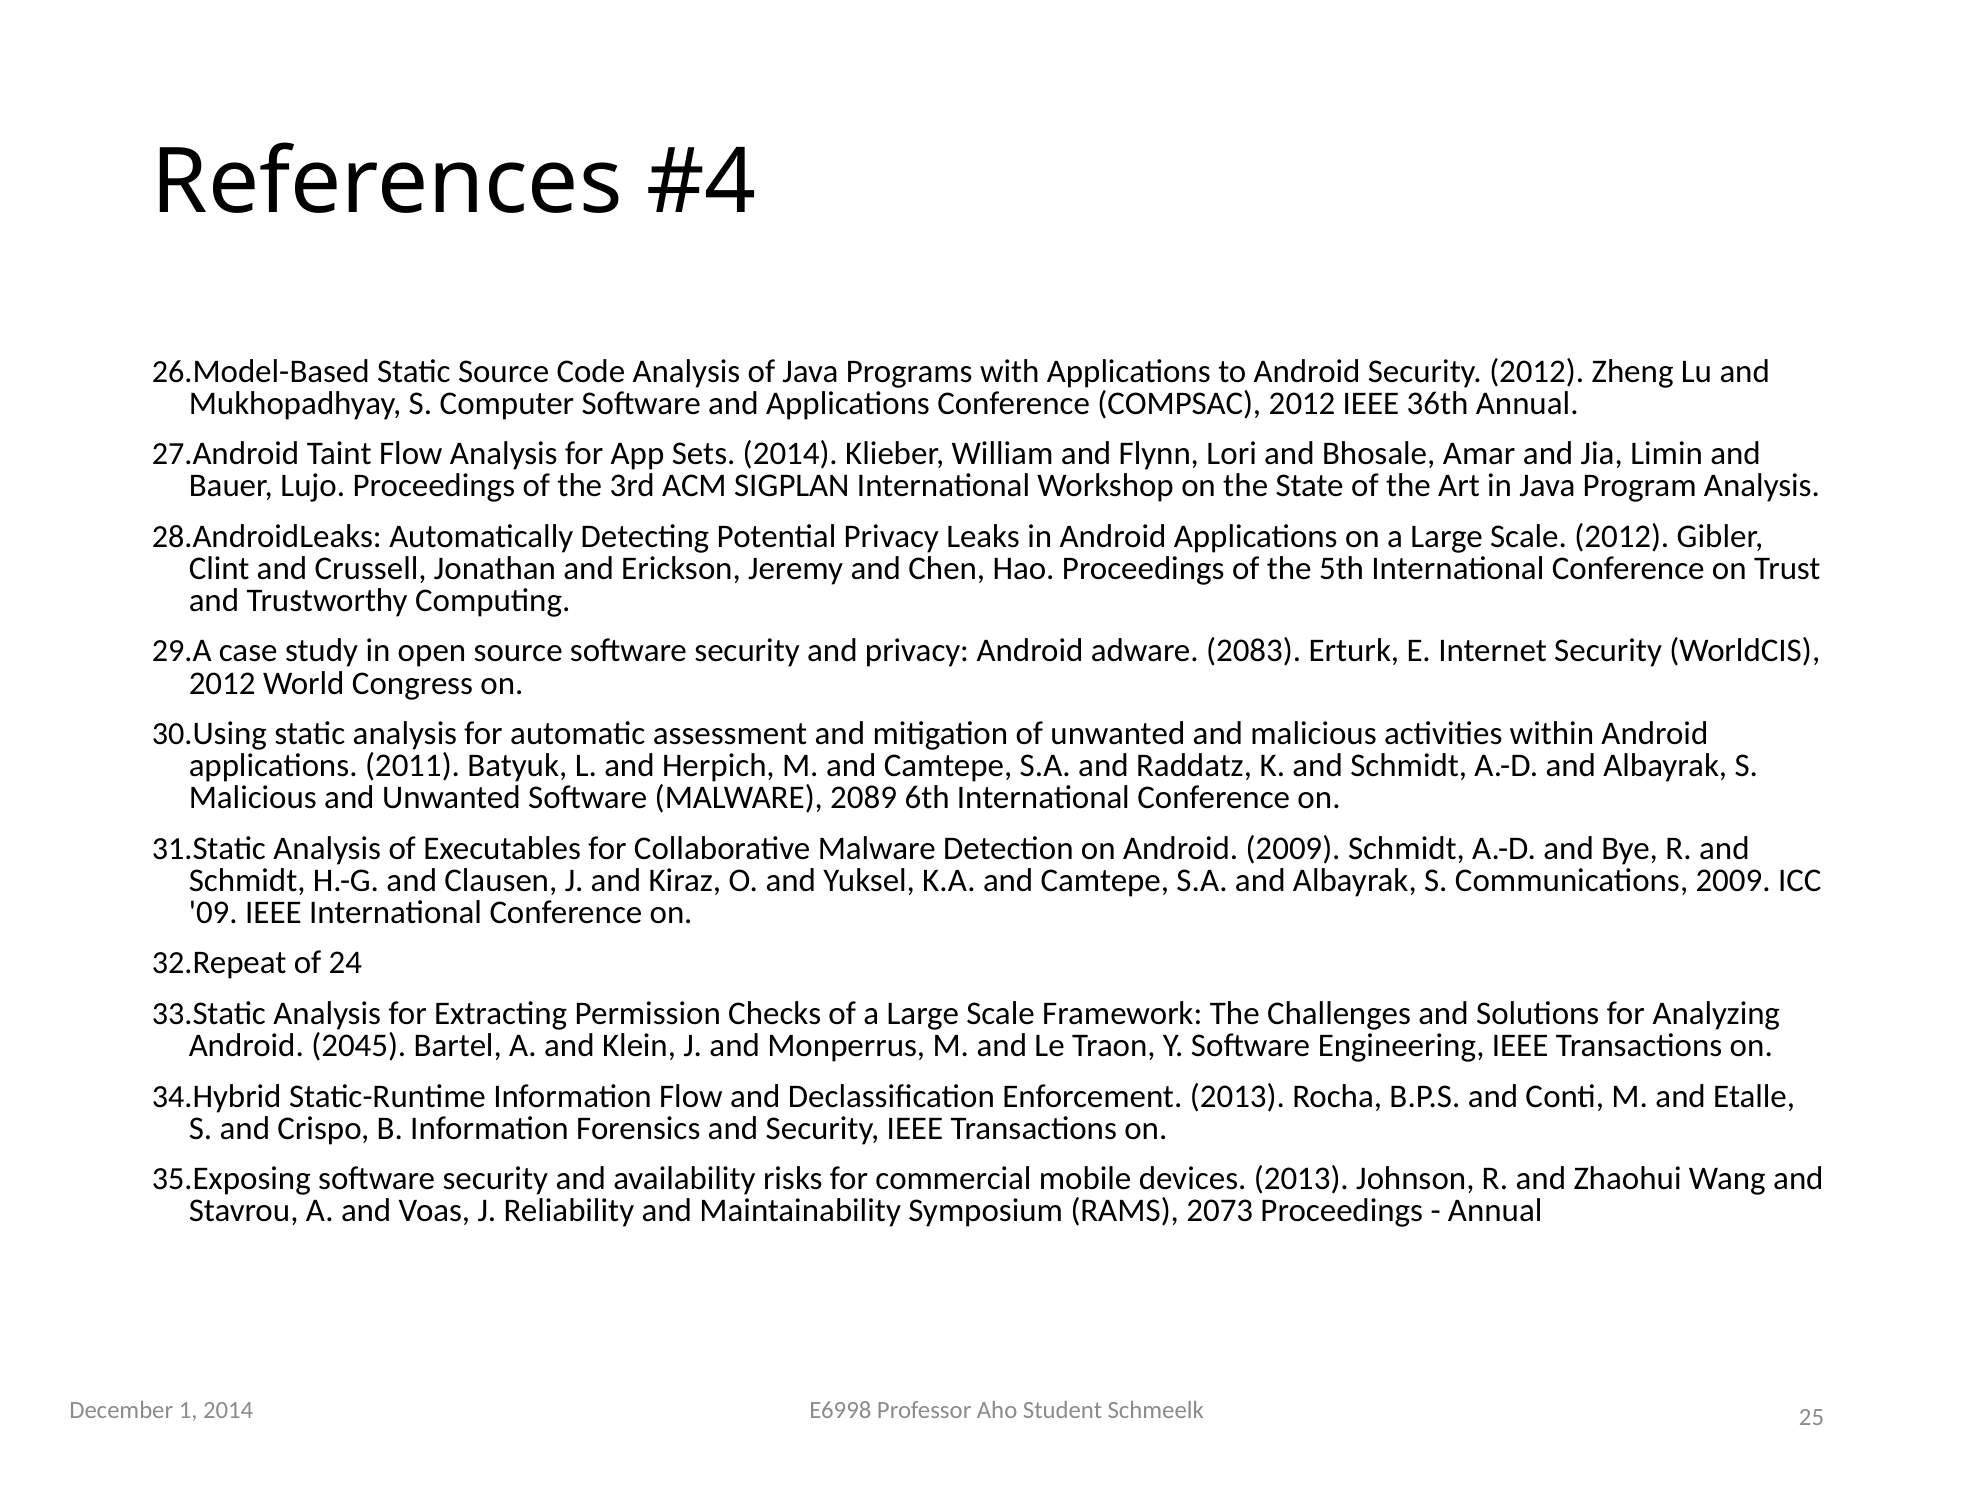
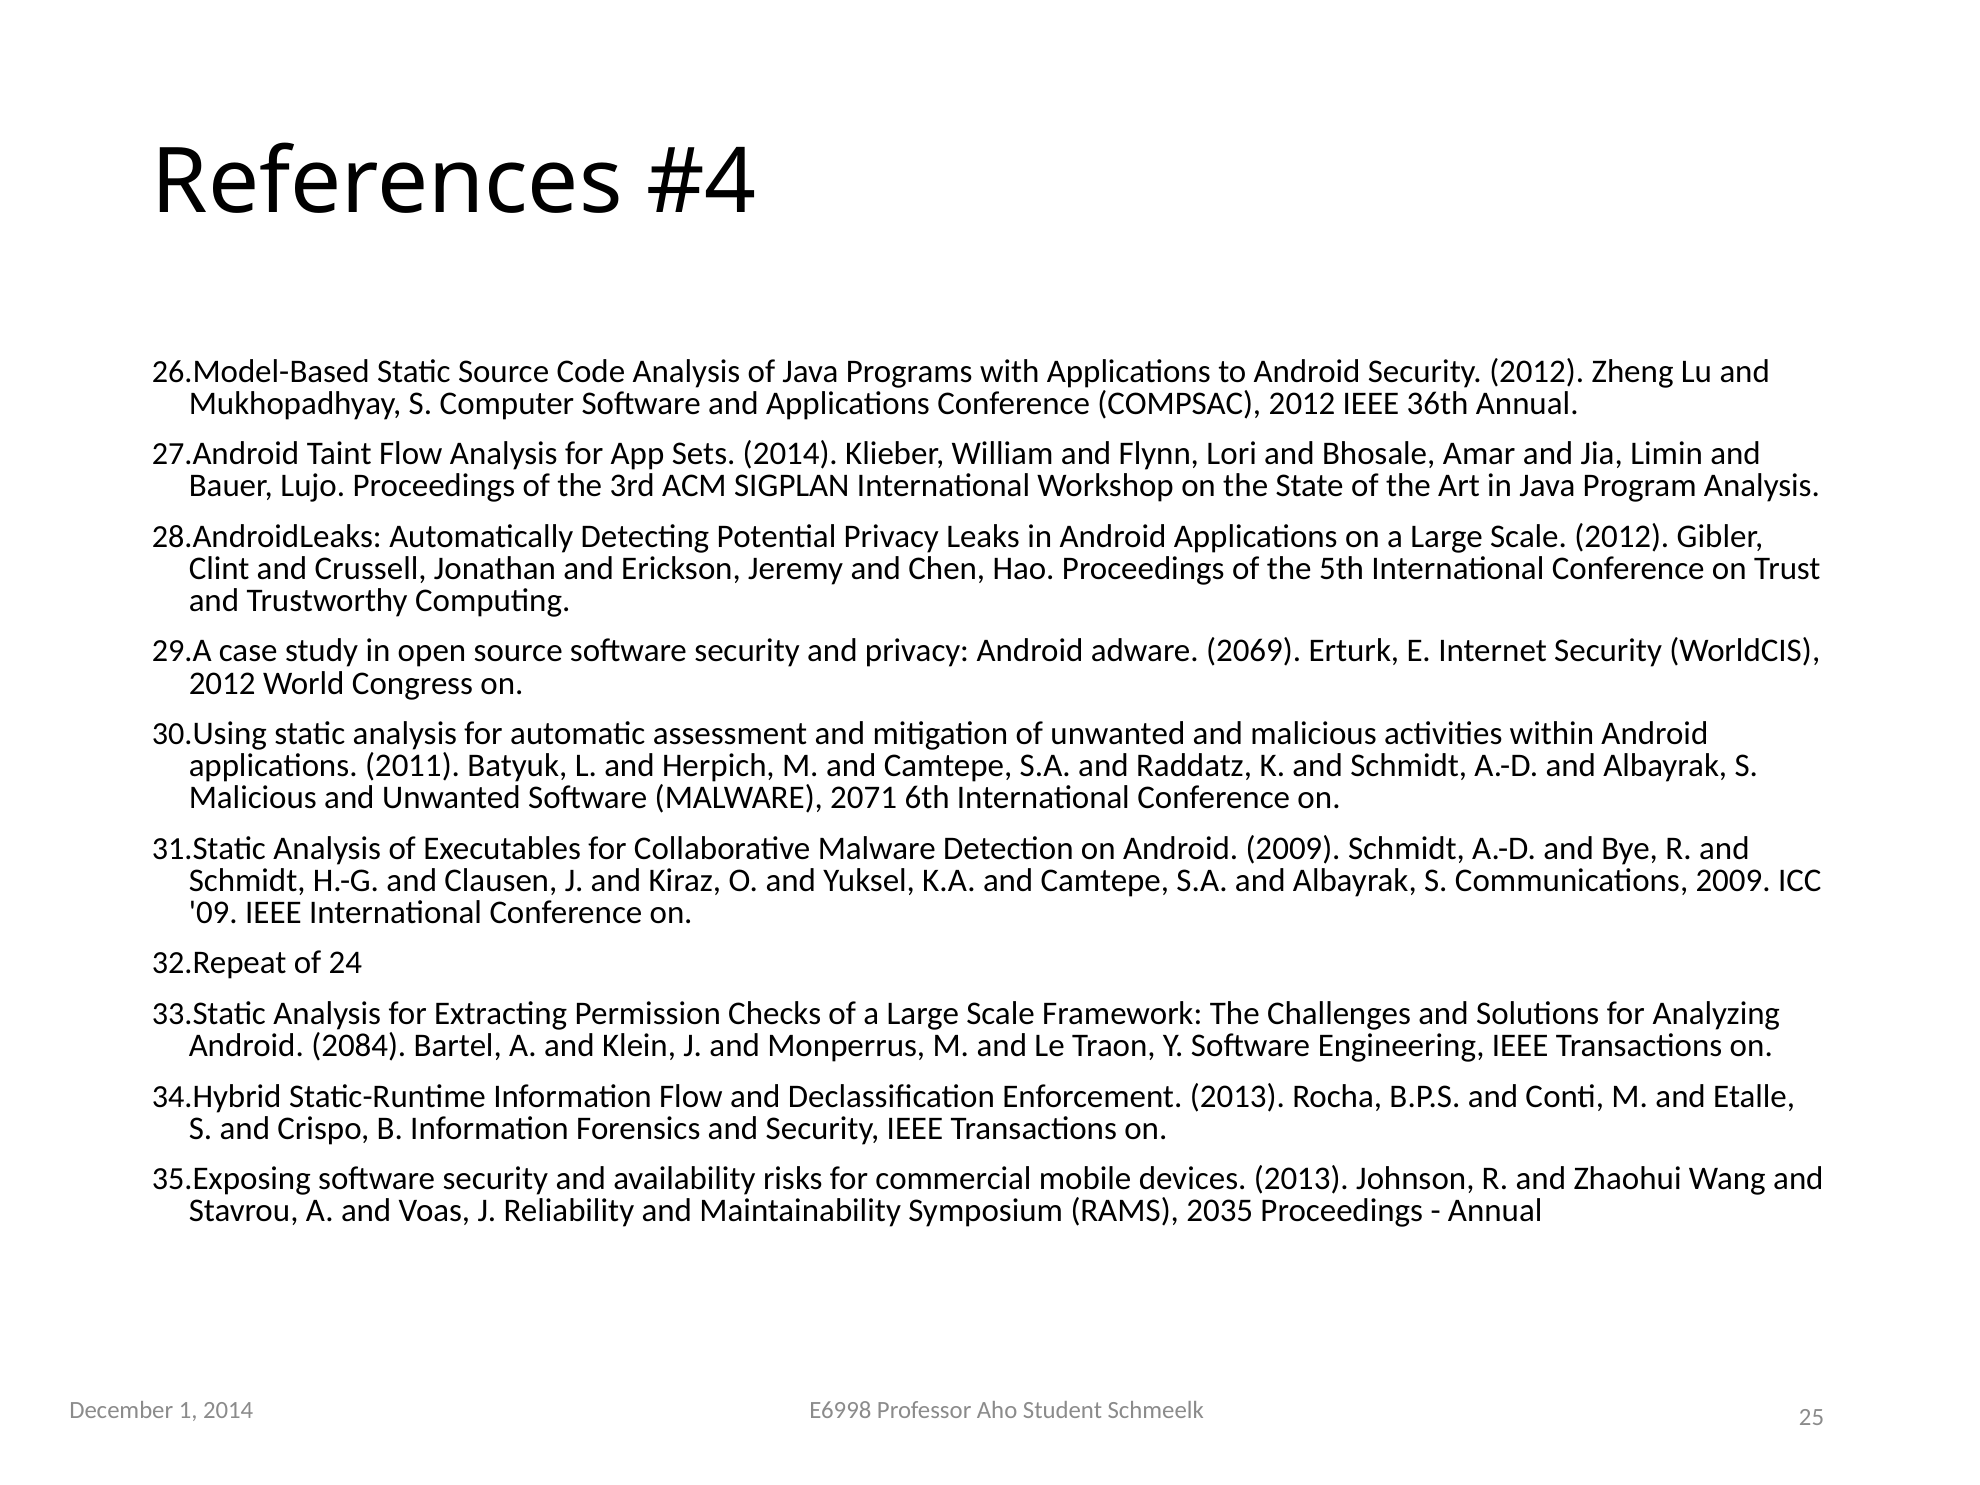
2083: 2083 -> 2069
2089: 2089 -> 2071
2045: 2045 -> 2084
2073: 2073 -> 2035
